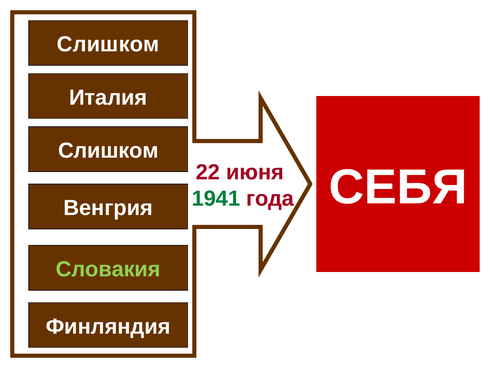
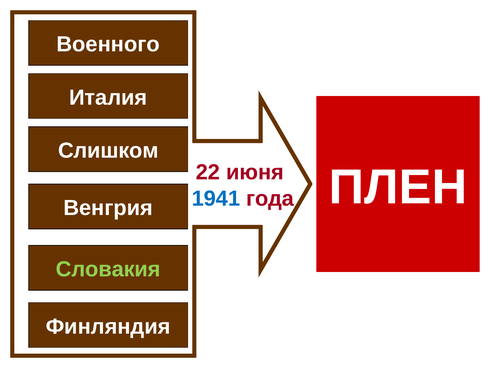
Слишком at (108, 44): Слишком -> Военного
СЕБЯ: СЕБЯ -> ПЛЕН
1941 colour: green -> blue
